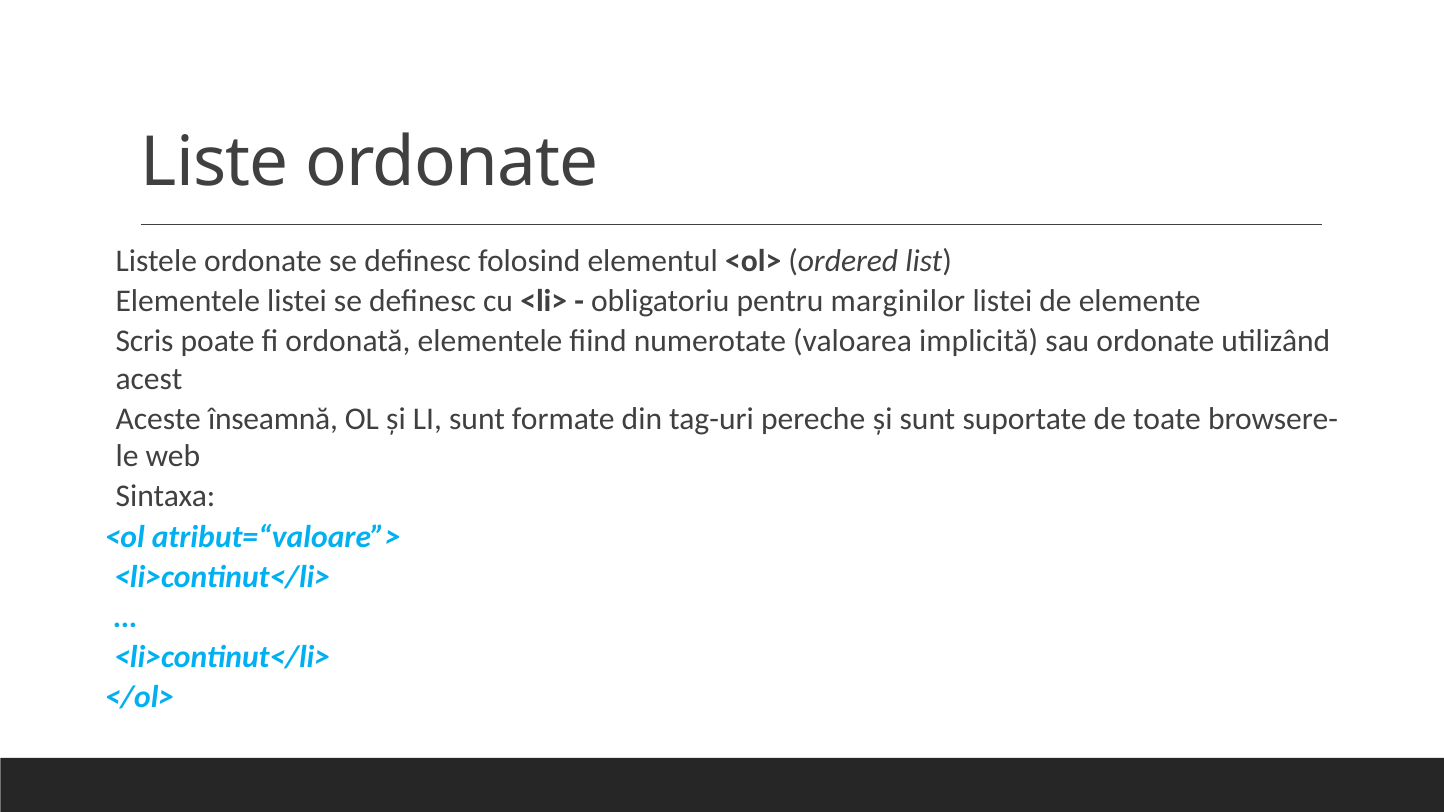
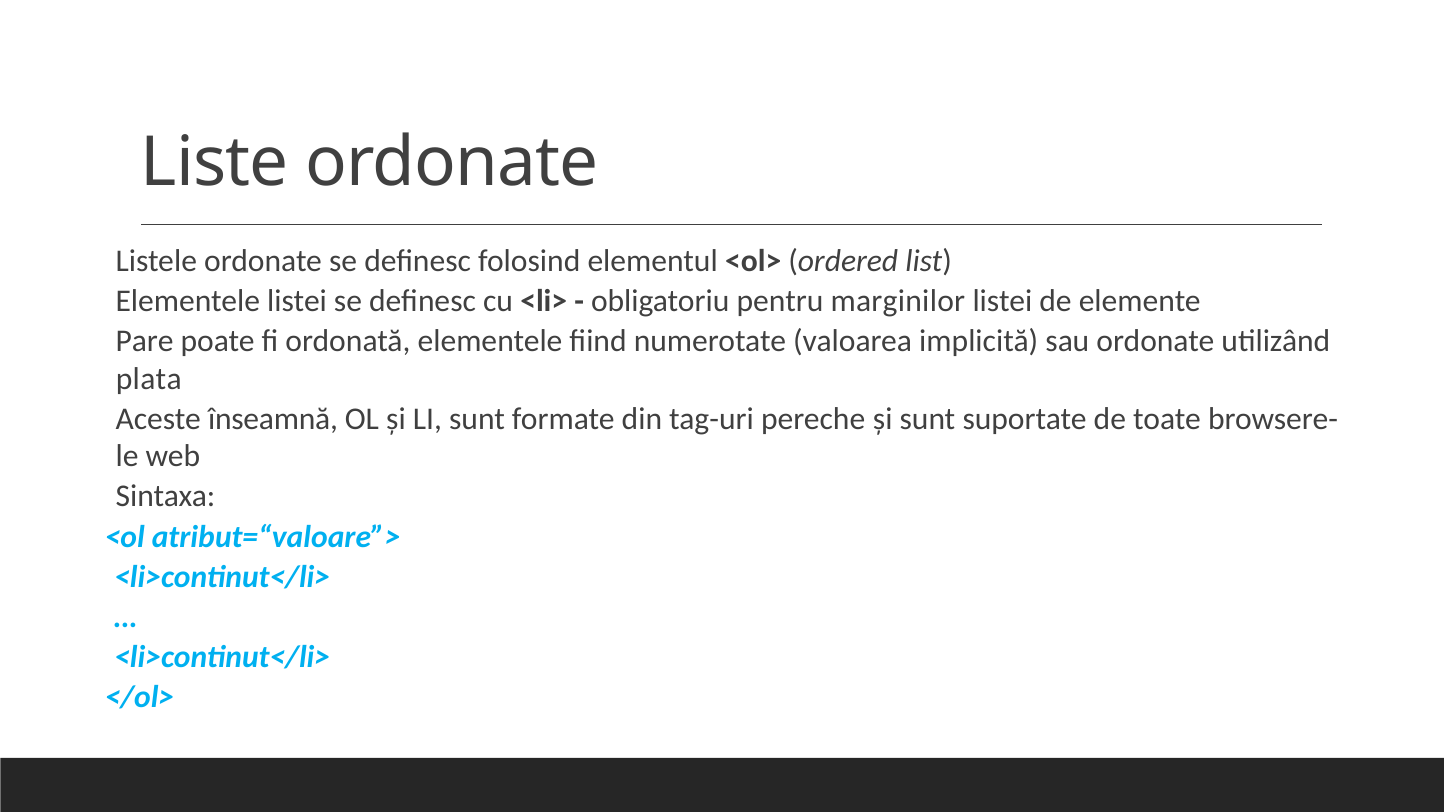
Scris: Scris -> Pare
acest: acest -> plata
